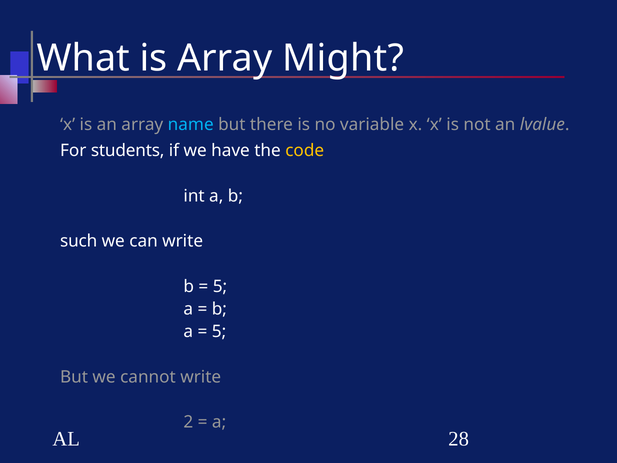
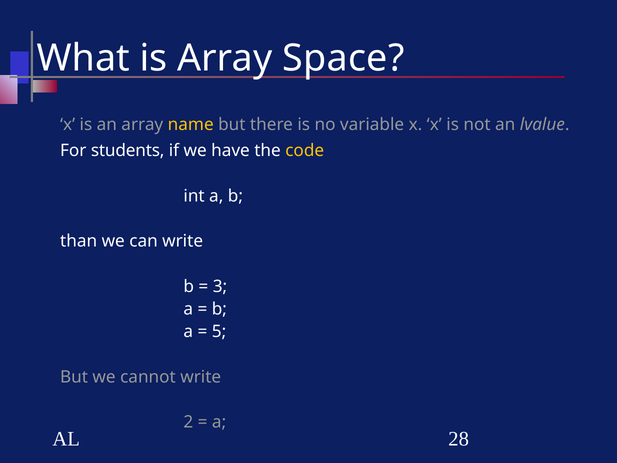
Might: Might -> Space
name colour: light blue -> yellow
such: such -> than
5 at (220, 286): 5 -> 3
